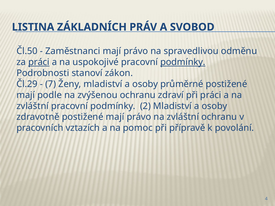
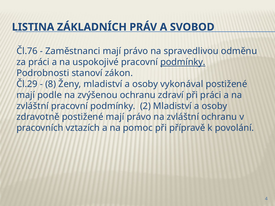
Čl.50: Čl.50 -> Čl.76
práci at (39, 62) underline: present -> none
7: 7 -> 8
průměrné: průměrné -> vykonával
